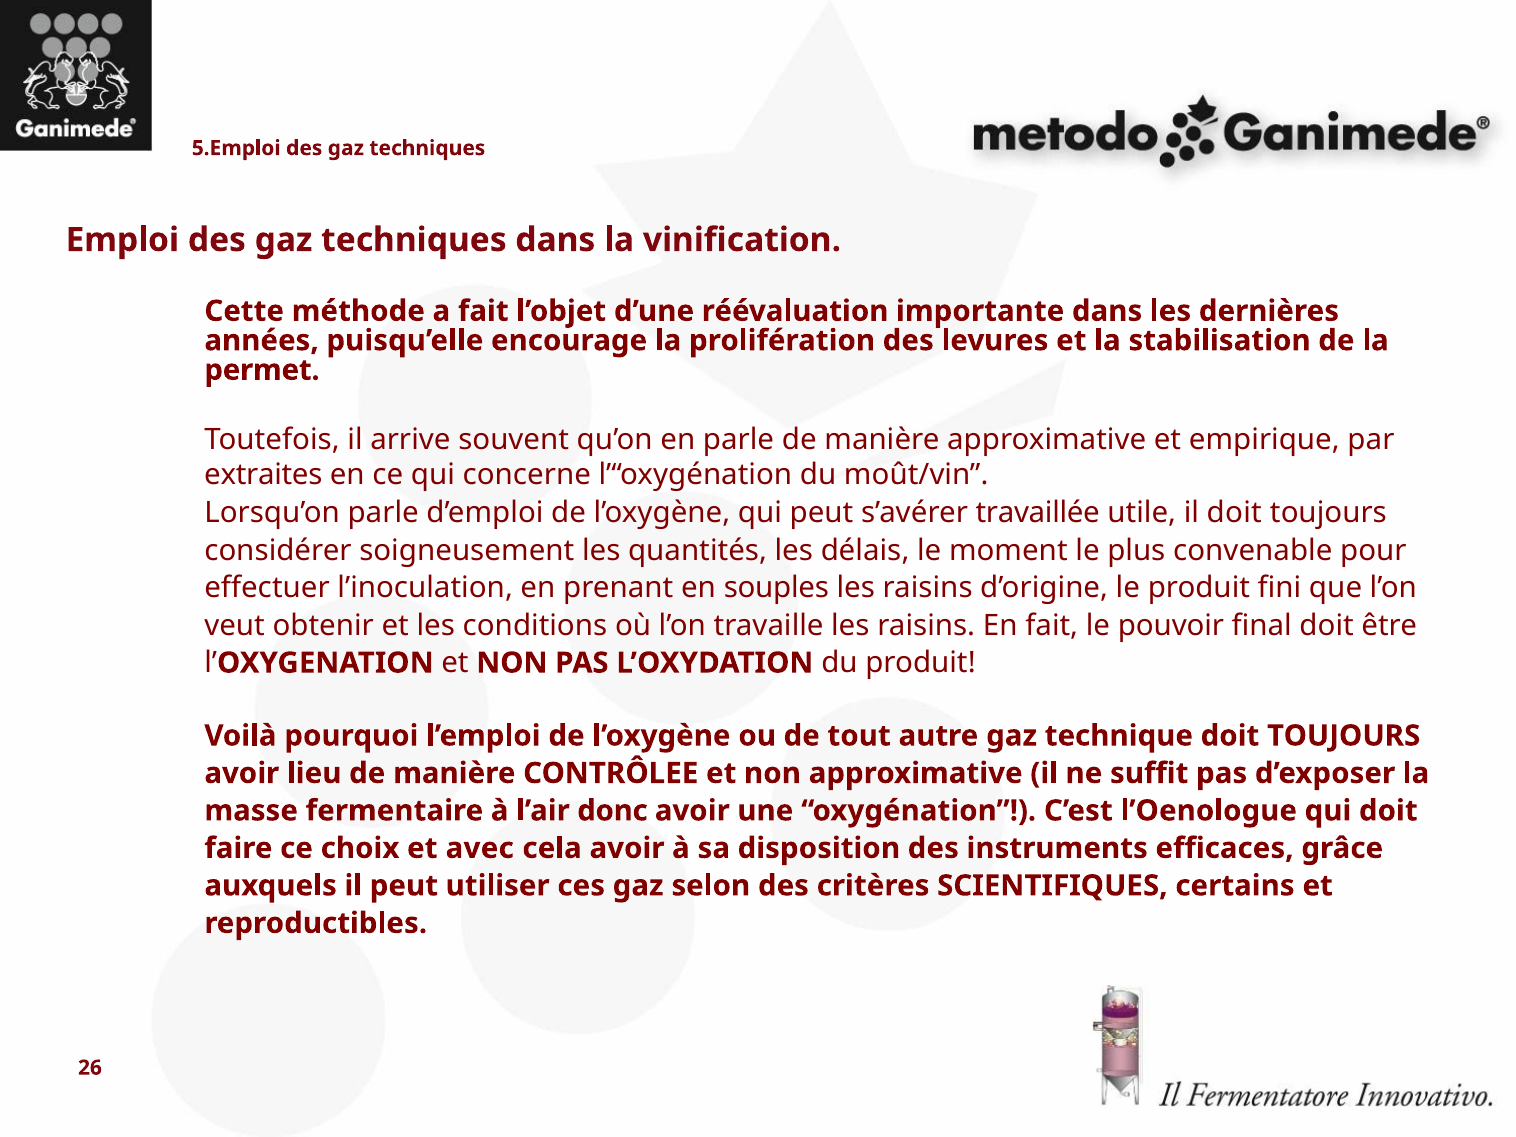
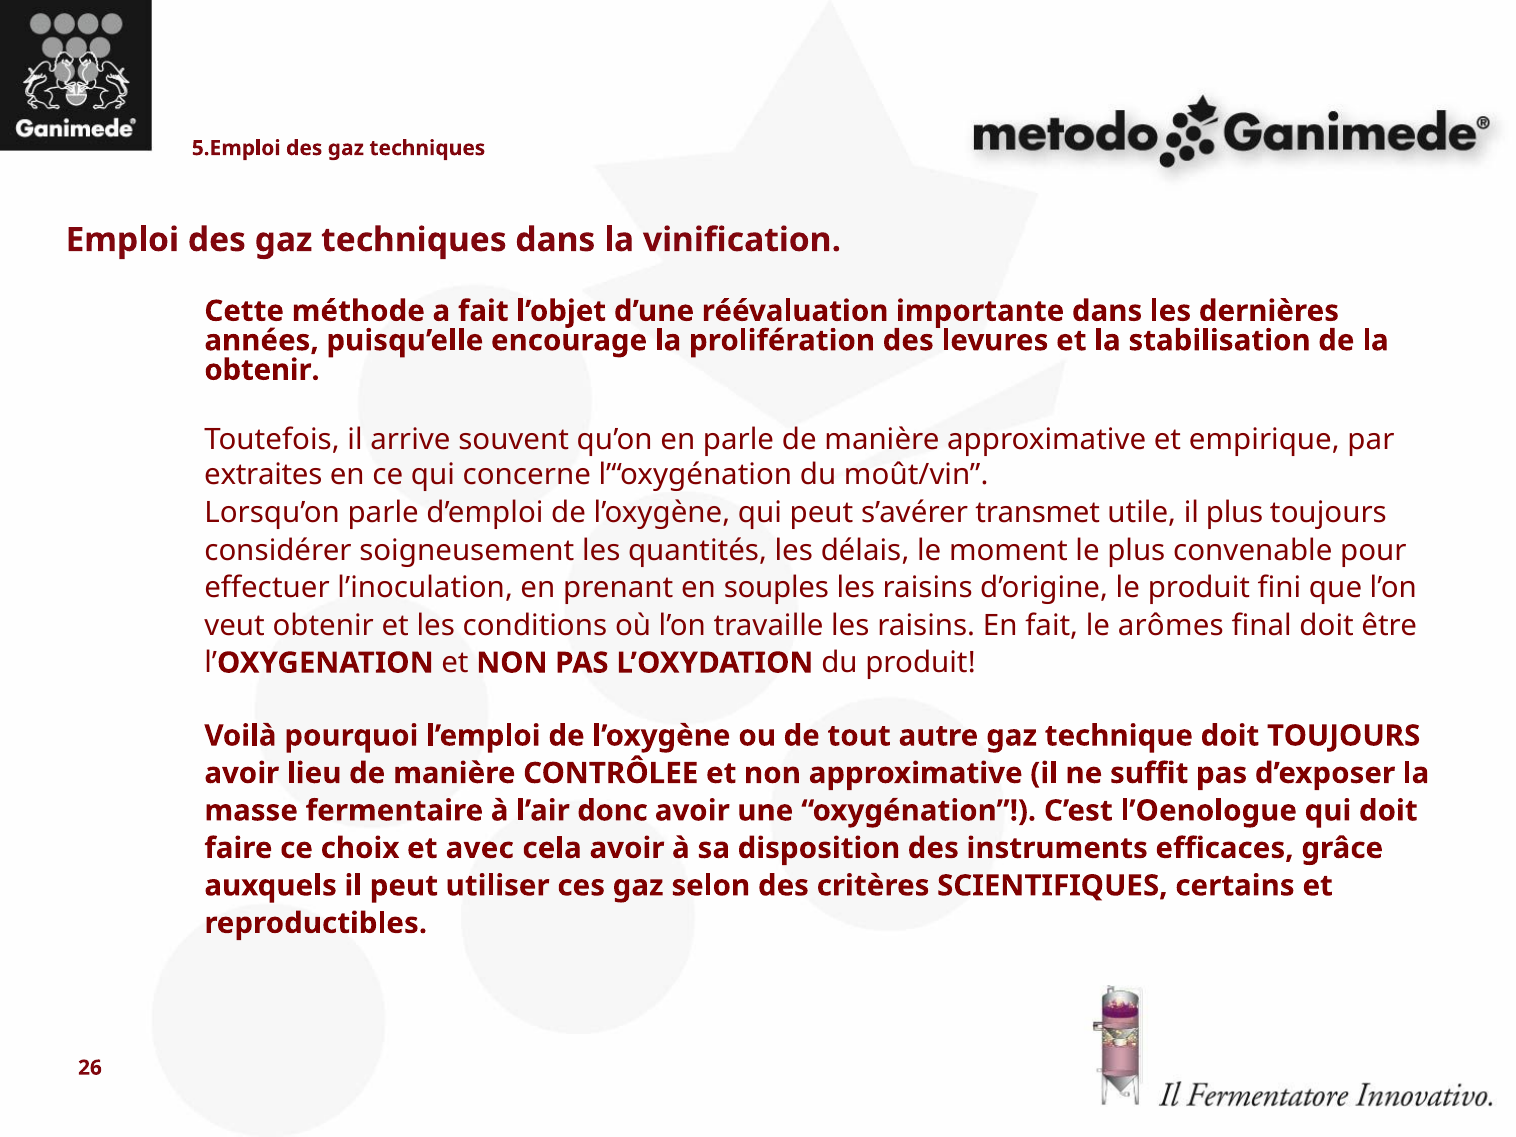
permet at (262, 370): permet -> obtenir
travaillée: travaillée -> transmet
il doit: doit -> plus
pouvoir: pouvoir -> arômes
